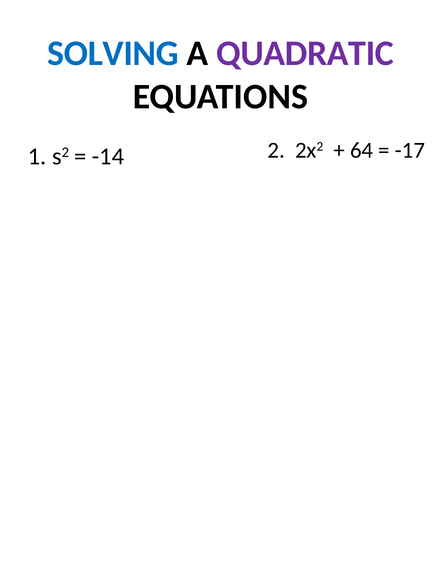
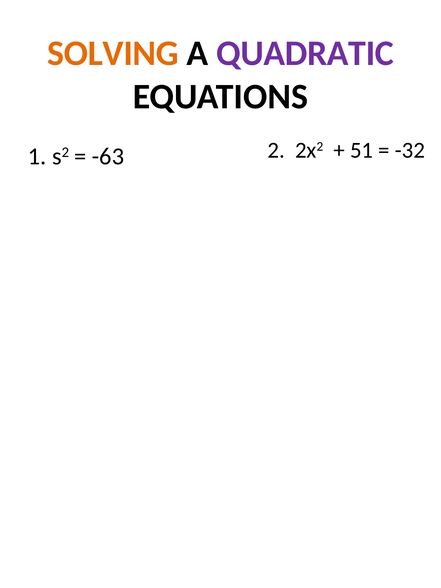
SOLVING colour: blue -> orange
-14: -14 -> -63
64: 64 -> 51
-17: -17 -> -32
